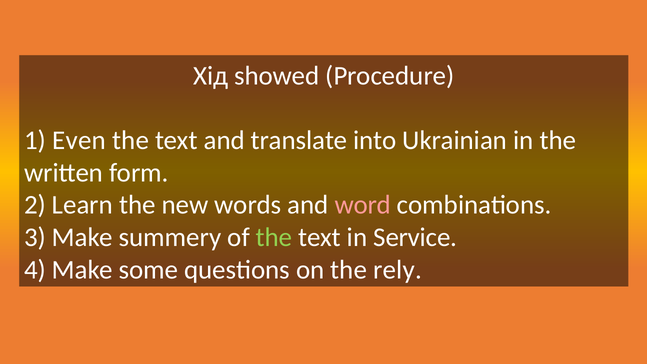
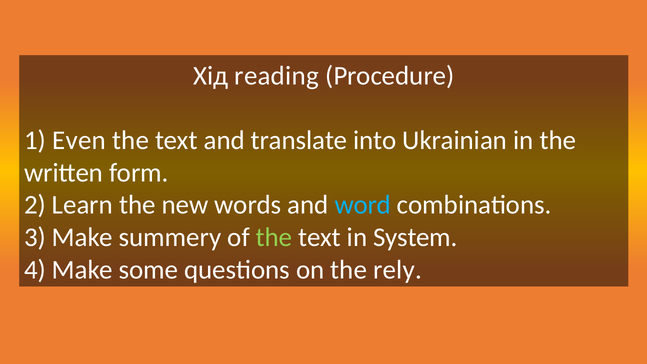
showed: showed -> reading
word colour: pink -> light blue
Service: Service -> System
